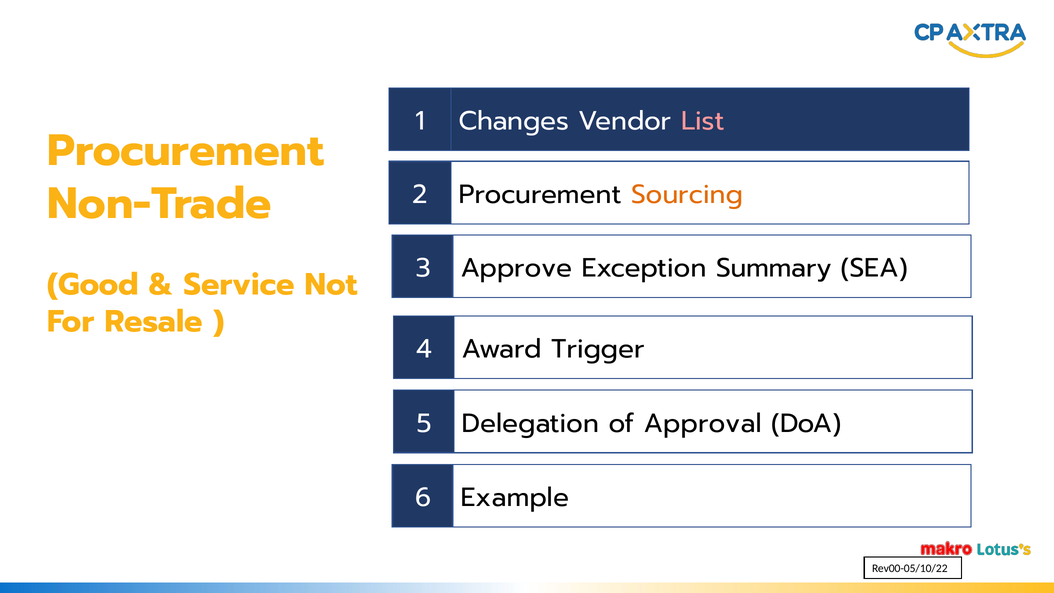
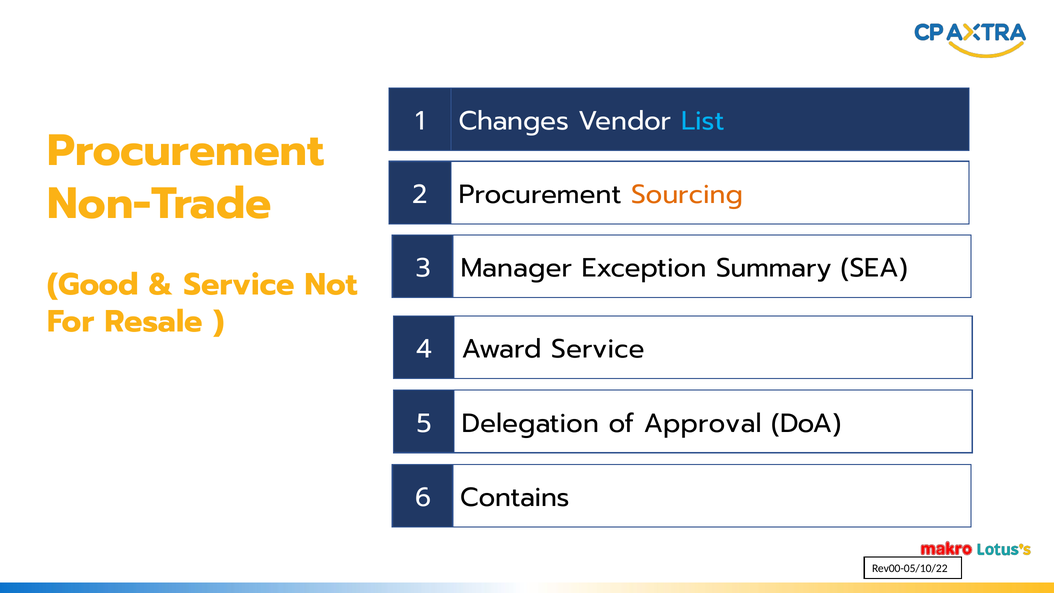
List colour: pink -> light blue
Approve: Approve -> Manager
Award Trigger: Trigger -> Service
Example: Example -> Contains
